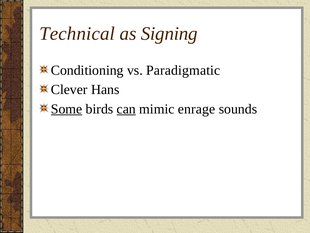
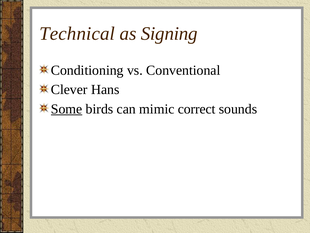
Paradigmatic: Paradigmatic -> Conventional
can underline: present -> none
enrage: enrage -> correct
